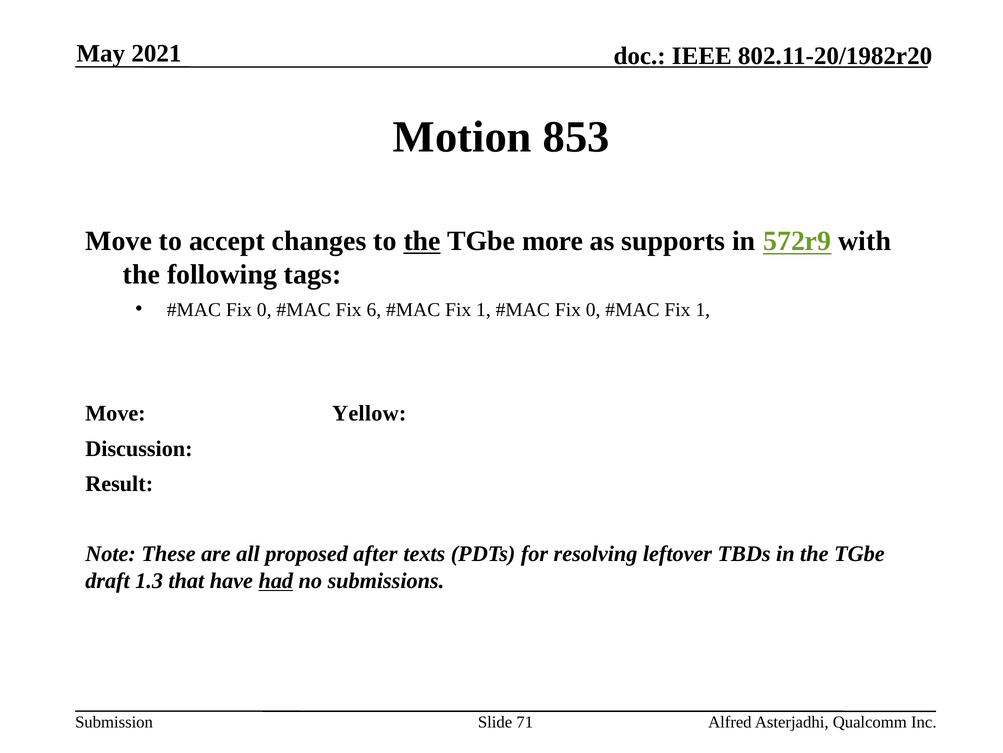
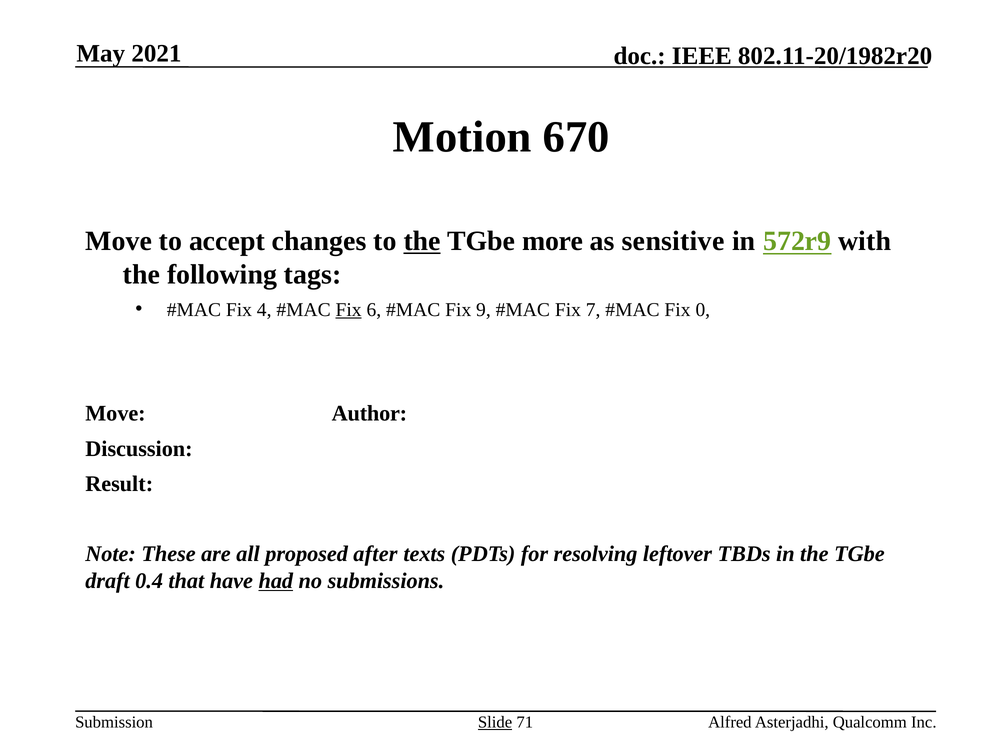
853: 853 -> 670
supports: supports -> sensitive
0 at (264, 309): 0 -> 4
Fix at (349, 309) underline: none -> present
1 at (483, 309): 1 -> 9
0 at (593, 309): 0 -> 7
1 at (703, 309): 1 -> 0
Yellow: Yellow -> Author
1.3: 1.3 -> 0.4
Slide underline: none -> present
